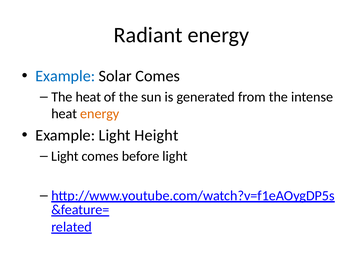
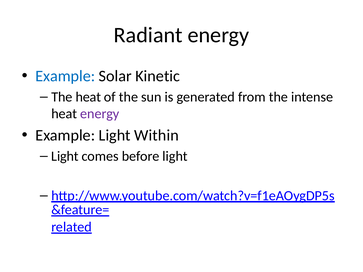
Solar Comes: Comes -> Kinetic
energy at (100, 114) colour: orange -> purple
Height: Height -> Within
